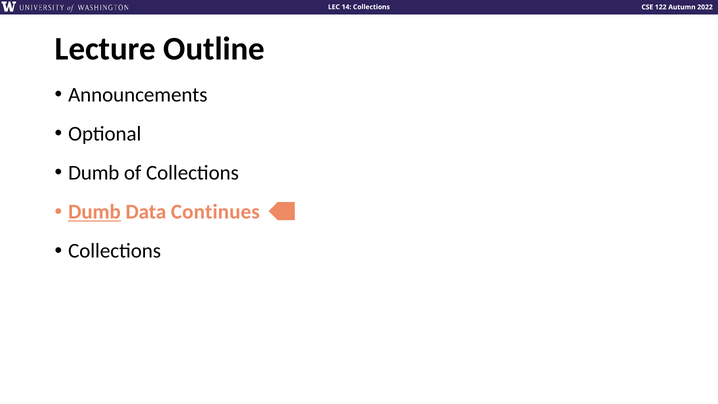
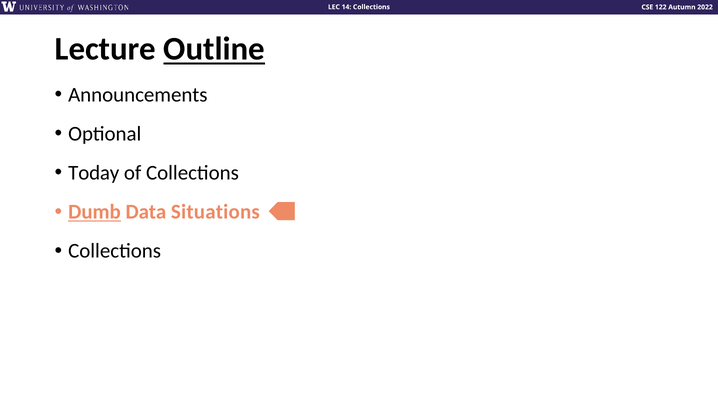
Outline underline: none -> present
Dumb at (94, 173): Dumb -> Today
Continues: Continues -> Situations
